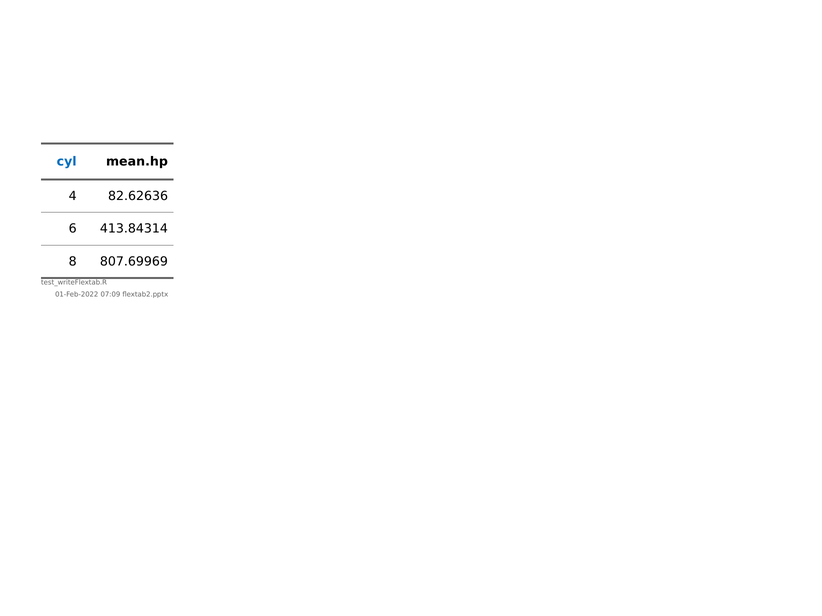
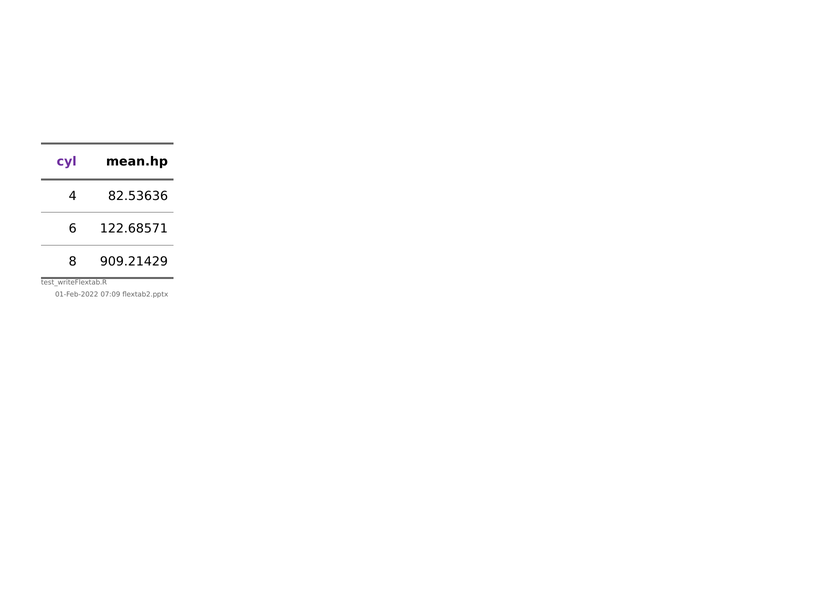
cyl colour: blue -> purple
82.62636: 82.62636 -> 82.53636
413.84314: 413.84314 -> 122.68571
807.69969: 807.69969 -> 909.21429
